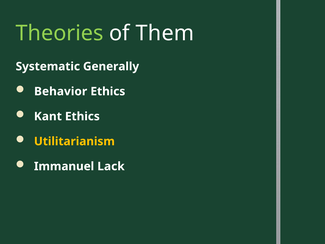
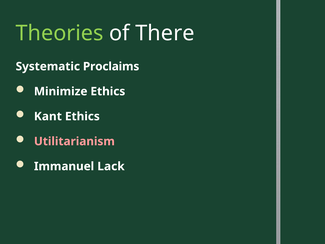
Them: Them -> There
Generally: Generally -> Proclaims
Behavior: Behavior -> Minimize
Utilitarianism colour: yellow -> pink
